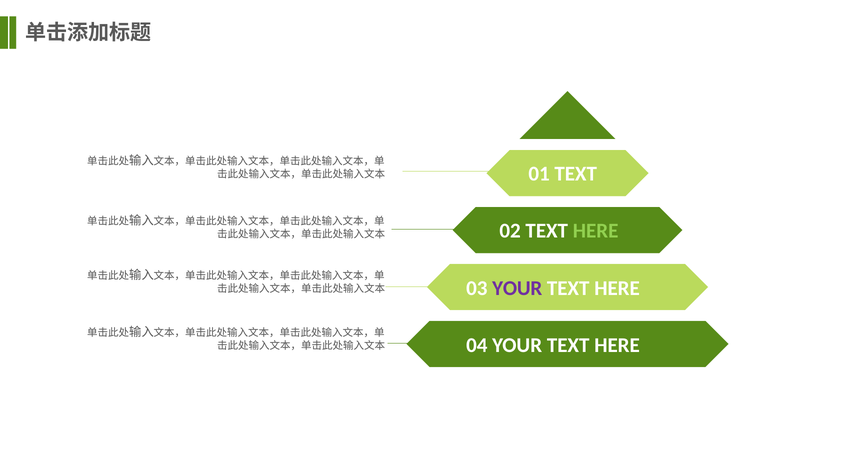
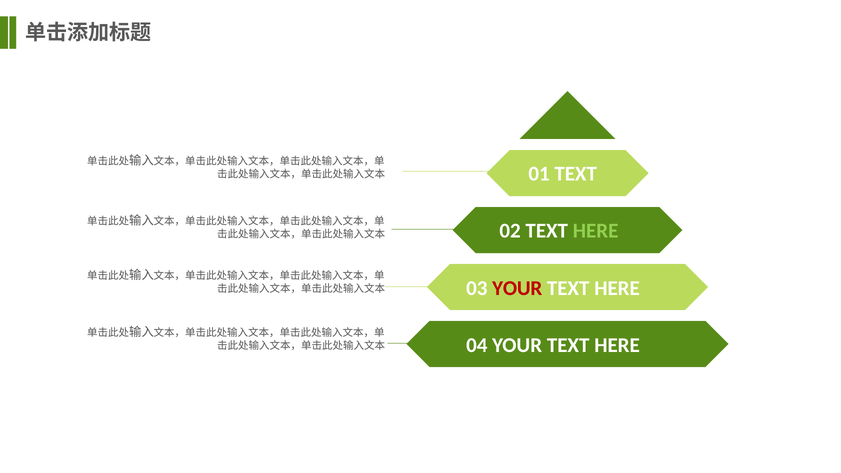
YOUR at (517, 288) colour: purple -> red
